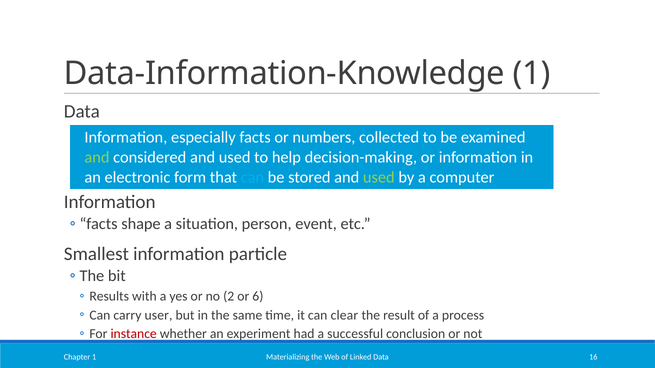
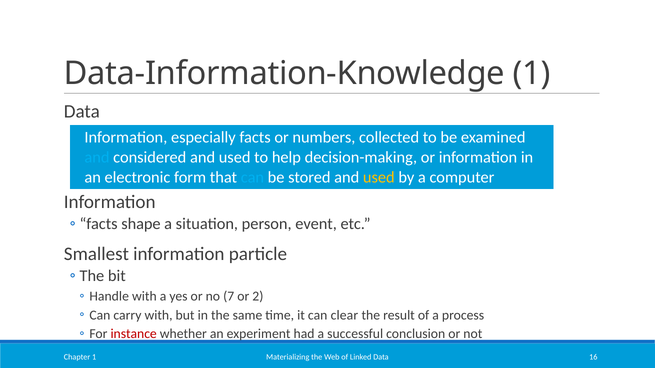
and at (97, 157) colour: light green -> light blue
used at (379, 177) colour: light green -> yellow
Results: Results -> Handle
2: 2 -> 7
6: 6 -> 2
carry user: user -> with
